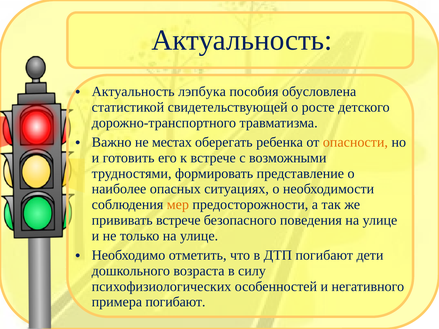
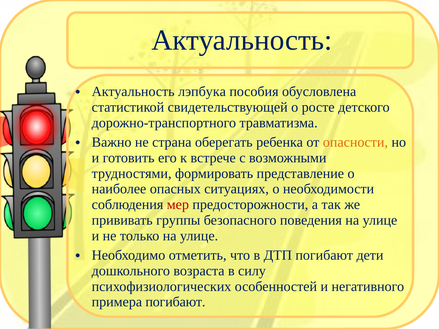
местах: местах -> страна
мер colour: orange -> red
прививать встрече: встрече -> группы
